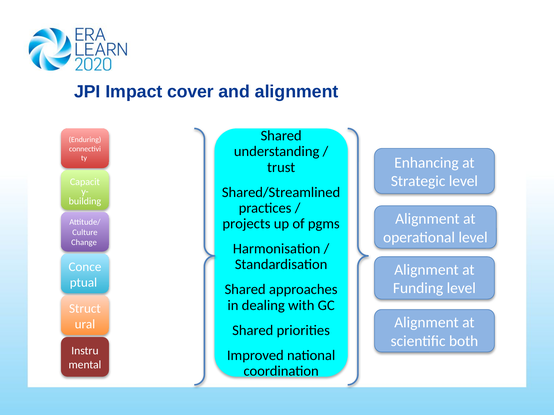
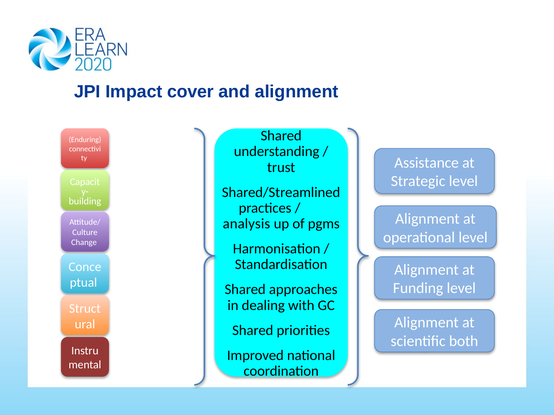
Enhancing: Enhancing -> Assistance
projects: projects -> analysis
